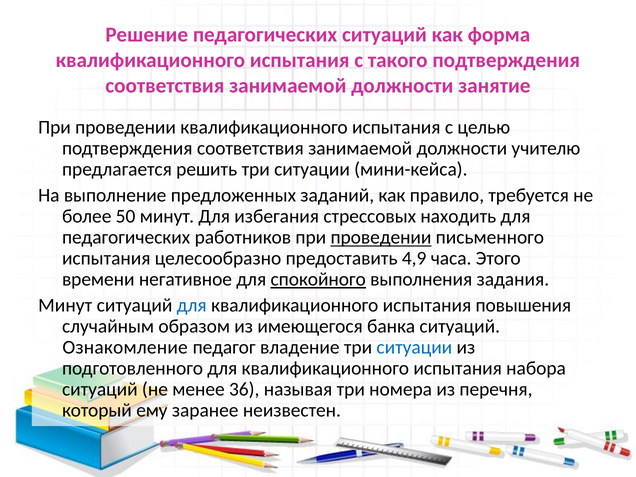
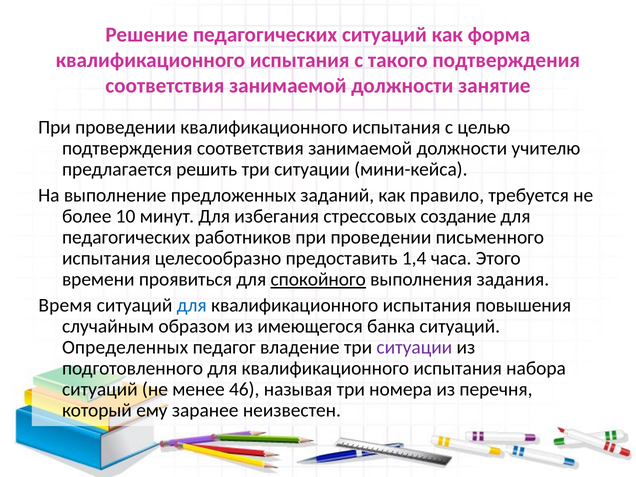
50: 50 -> 10
находить: находить -> создание
проведении at (381, 237) underline: present -> none
4,9: 4,9 -> 1,4
негативное: негативное -> проявиться
Минут at (65, 306): Минут -> Время
Ознакомление: Ознакомление -> Определенных
ситуации at (414, 347) colour: blue -> purple
36: 36 -> 46
